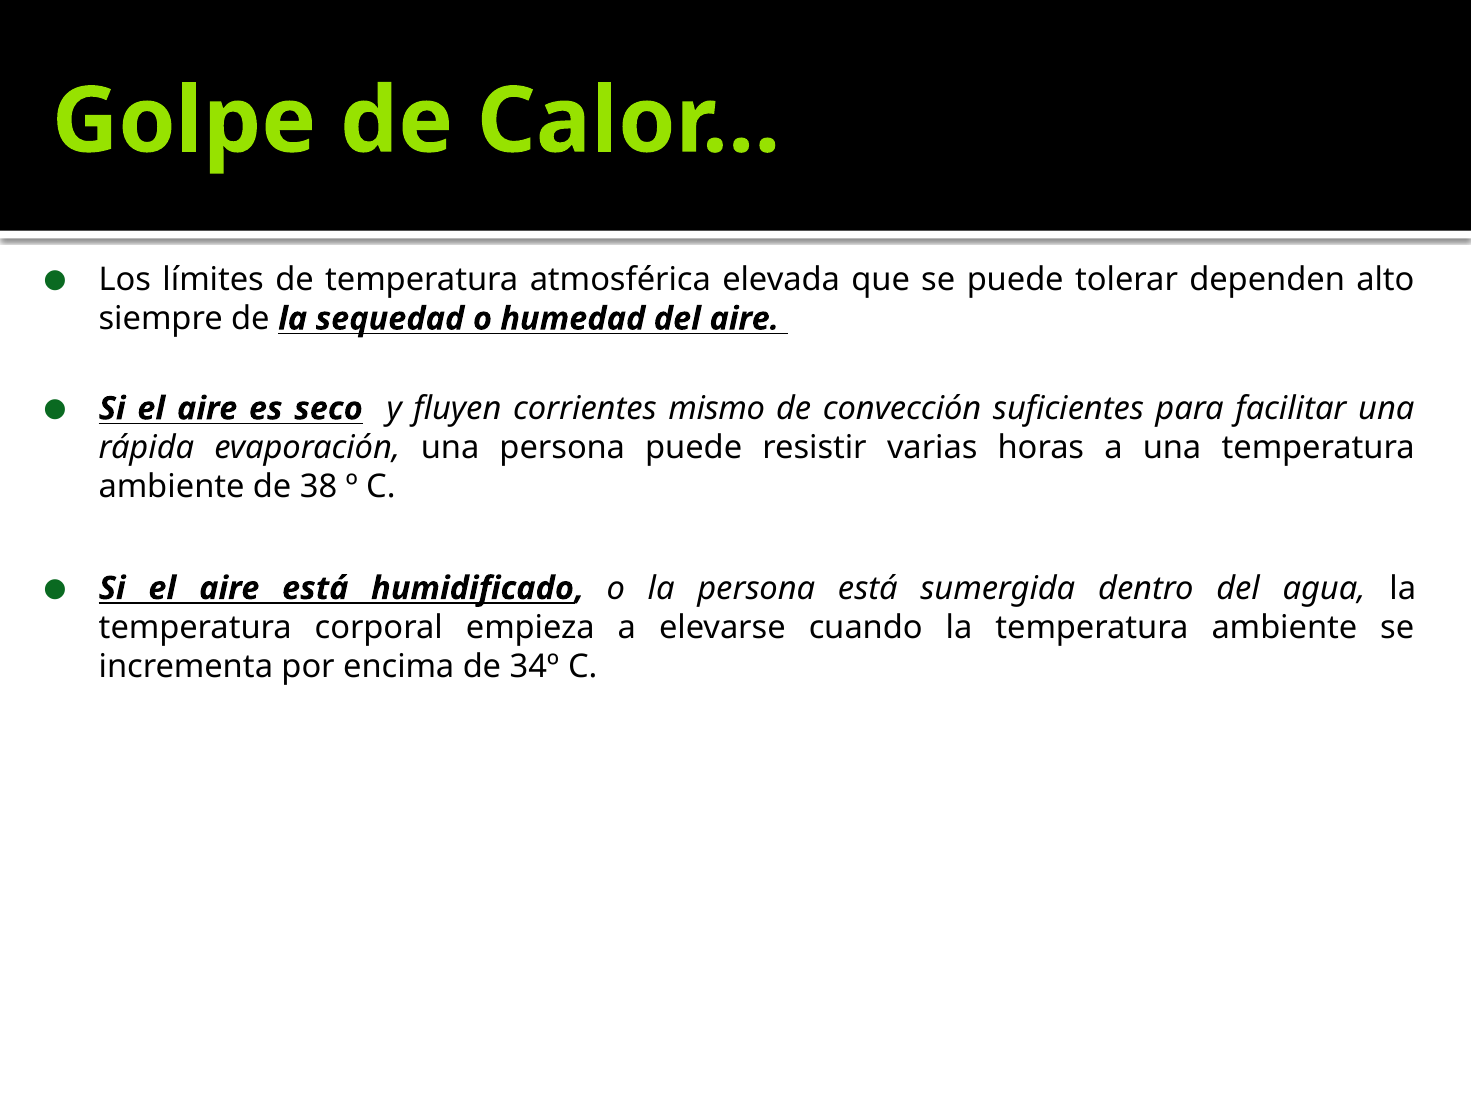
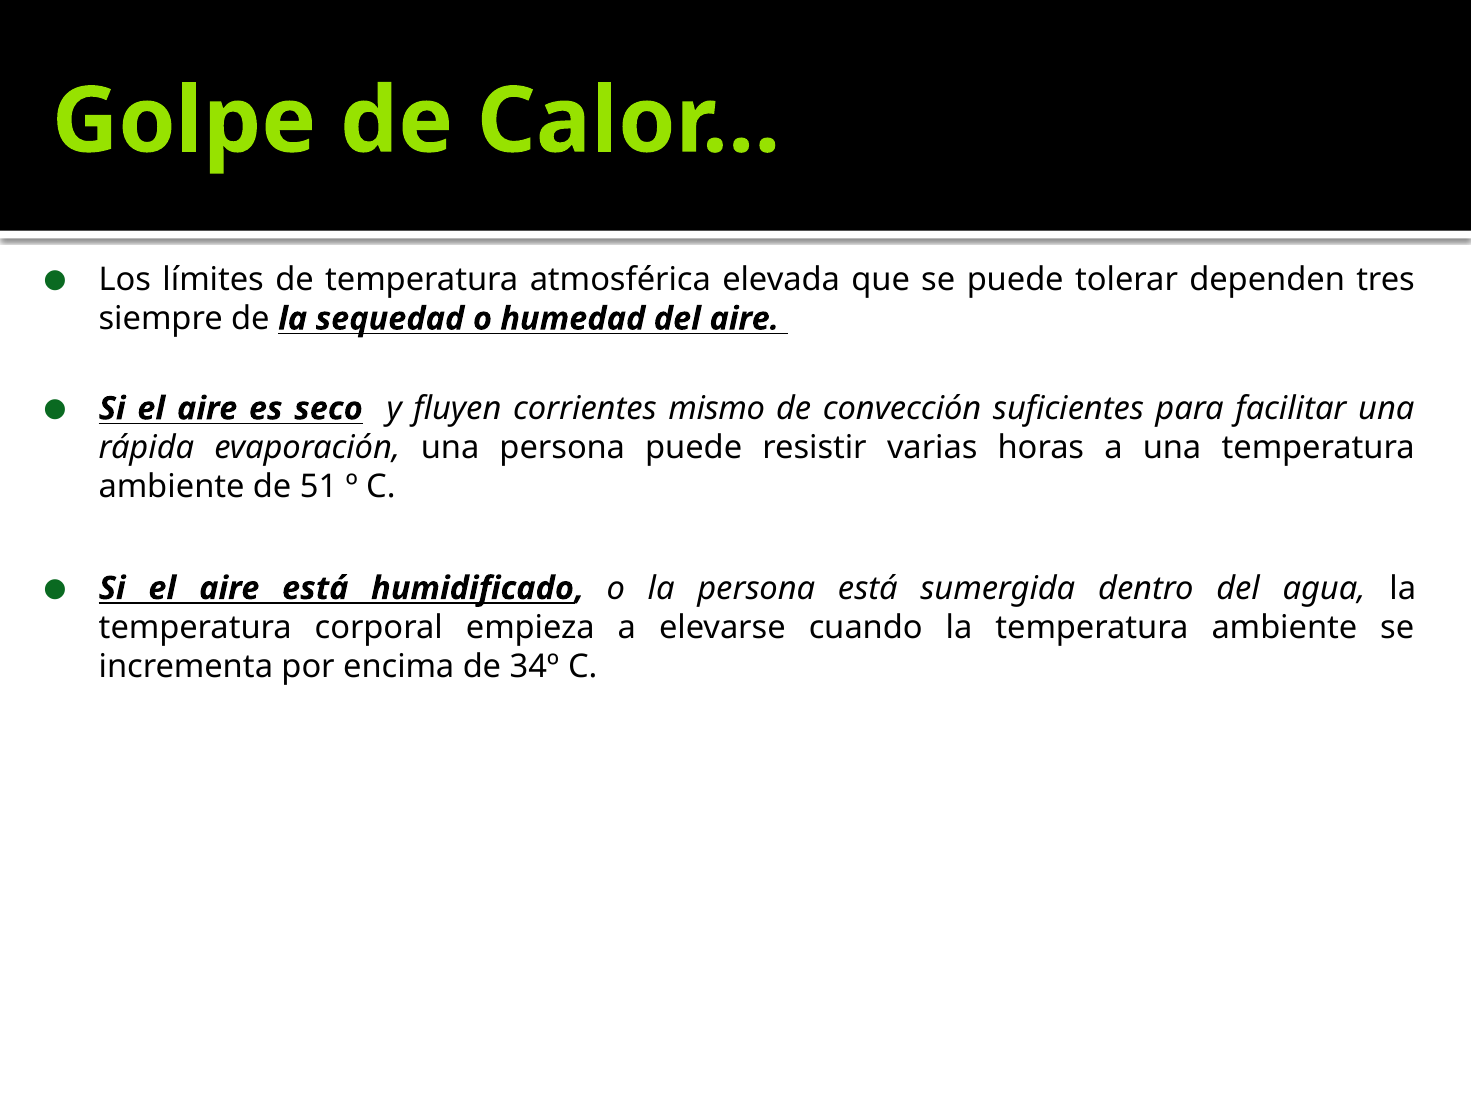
alto: alto -> tres
38: 38 -> 51
